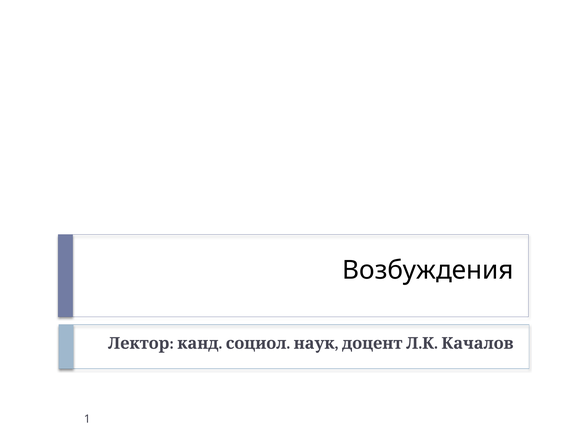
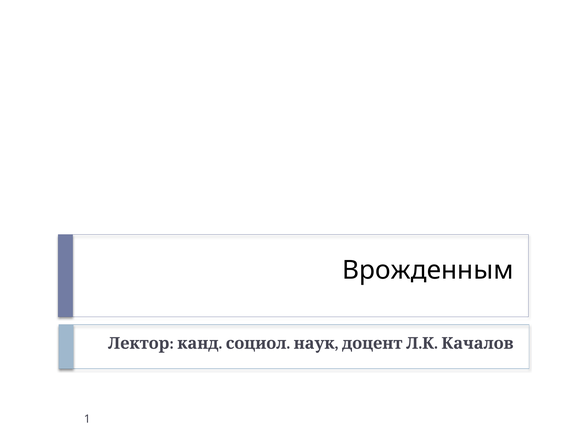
Возбуждения: Возбуждения -> Врожденным
